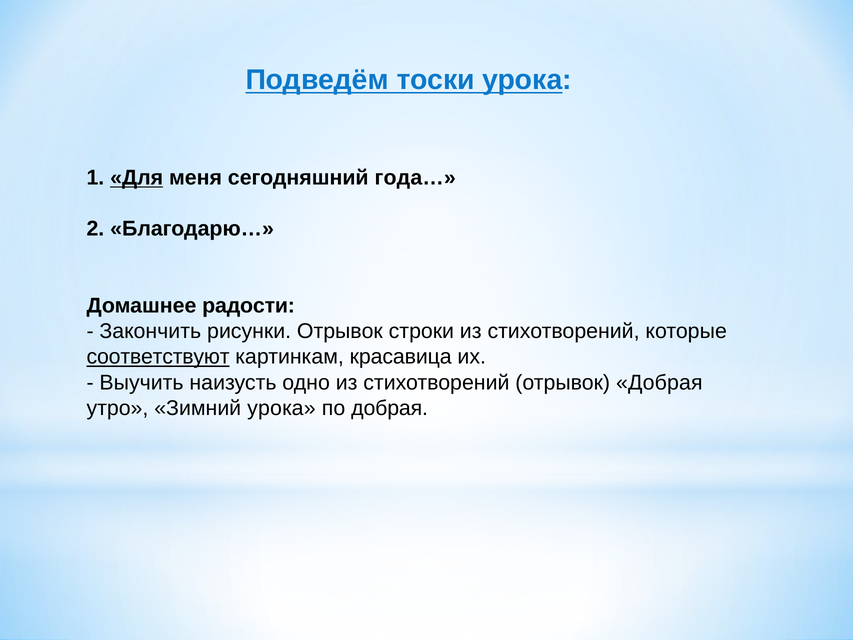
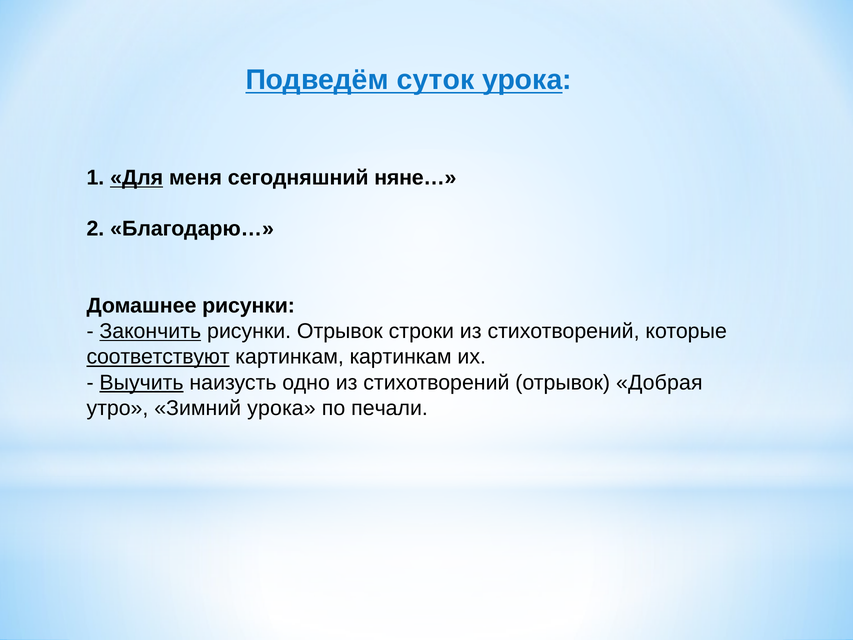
тоски: тоски -> суток
года…: года… -> няне…
Домашнее радости: радости -> рисунки
Закончить underline: none -> present
картинкам красавица: красавица -> картинкам
Выучить underline: none -> present
по добрая: добрая -> печали
